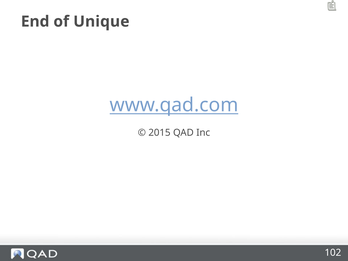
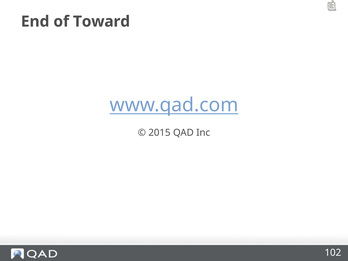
Unique: Unique -> Toward
